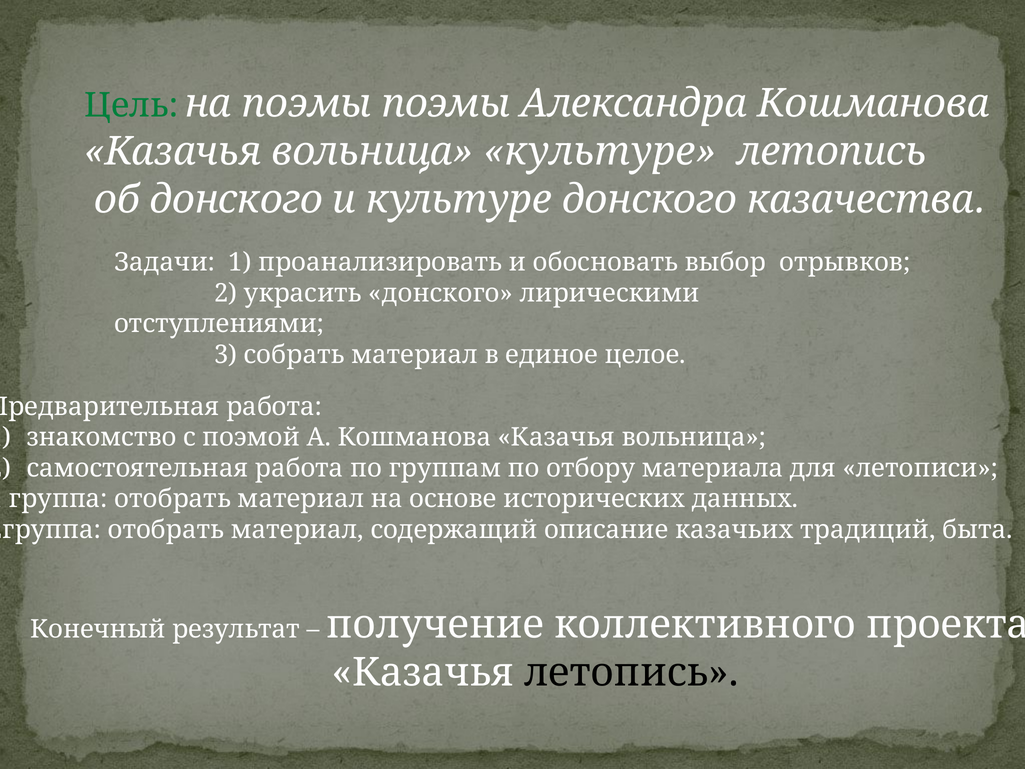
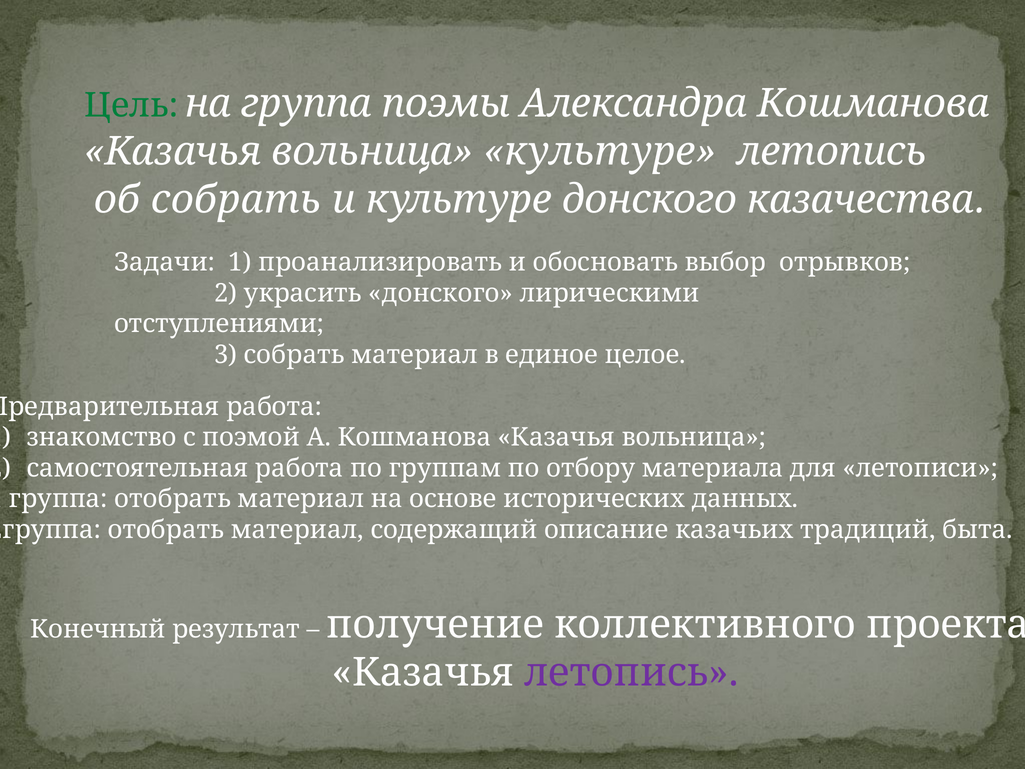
на поэмы: поэмы -> группа
об донского: донского -> собрать
летопись at (631, 672) colour: black -> purple
